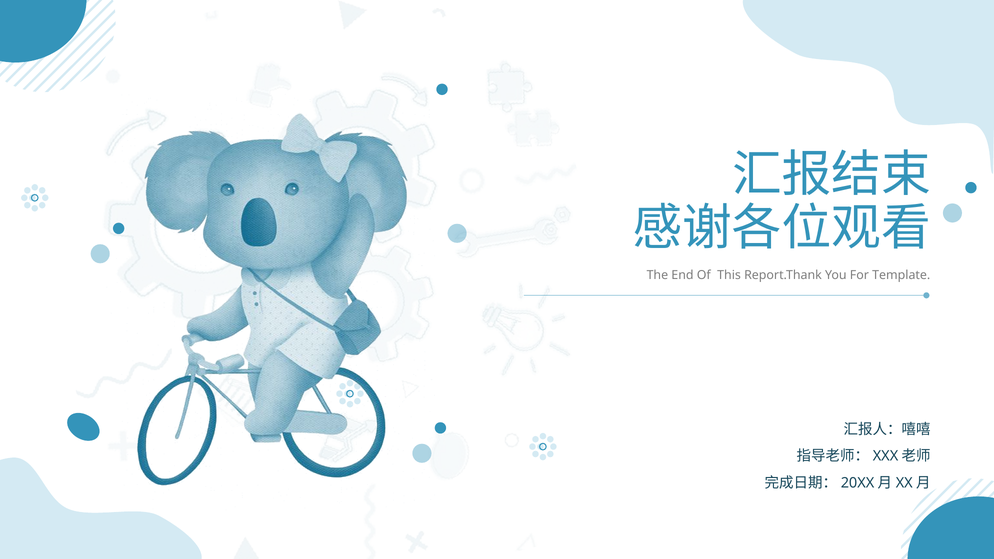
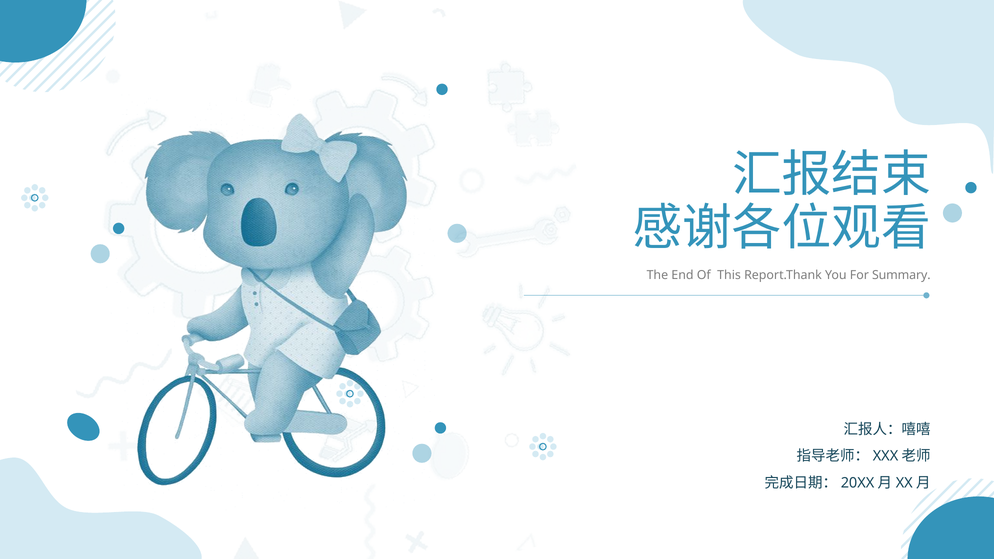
Template: Template -> Summary
